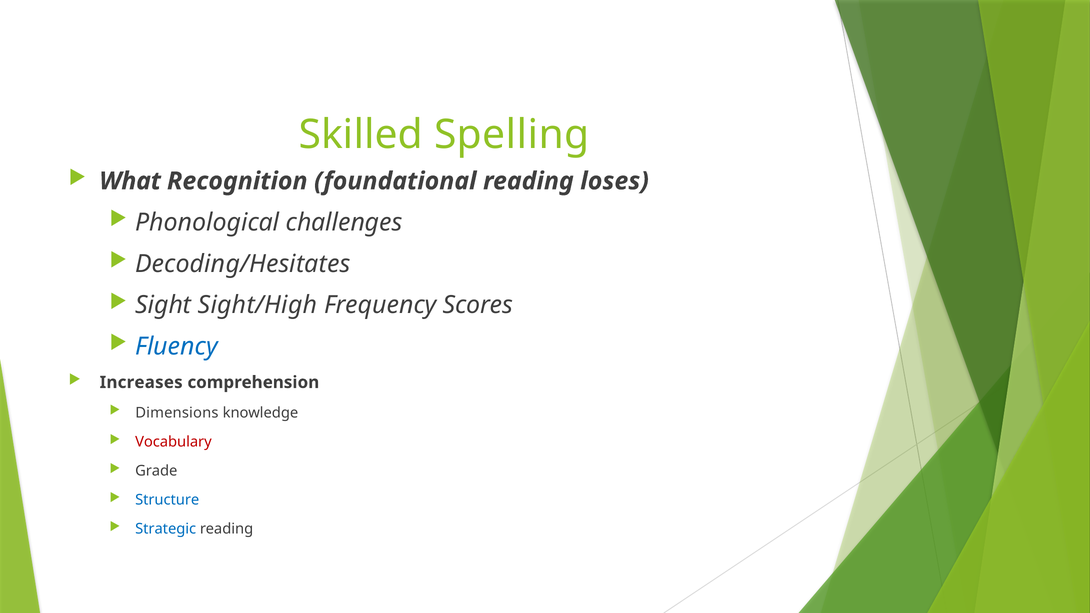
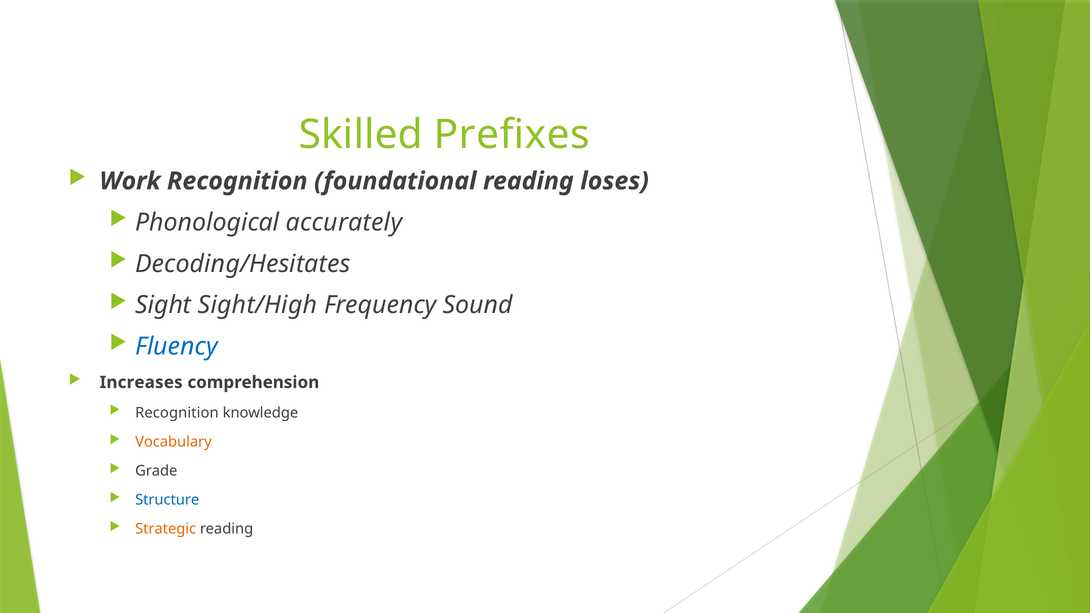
Spelling: Spelling -> Prefixes
What: What -> Work
challenges: challenges -> accurately
Scores: Scores -> Sound
Dimensions at (177, 413): Dimensions -> Recognition
Vocabulary colour: red -> orange
Strategic colour: blue -> orange
